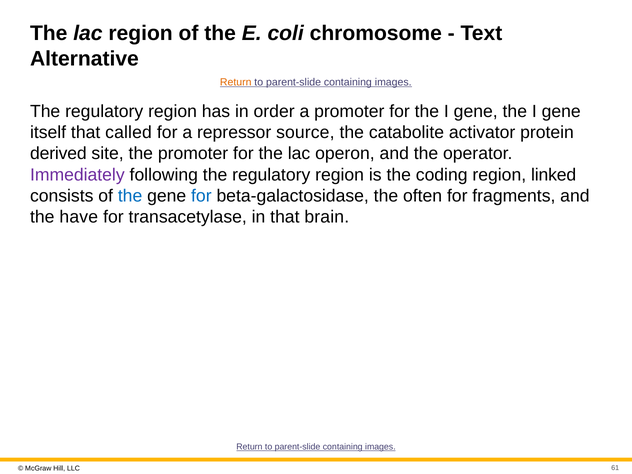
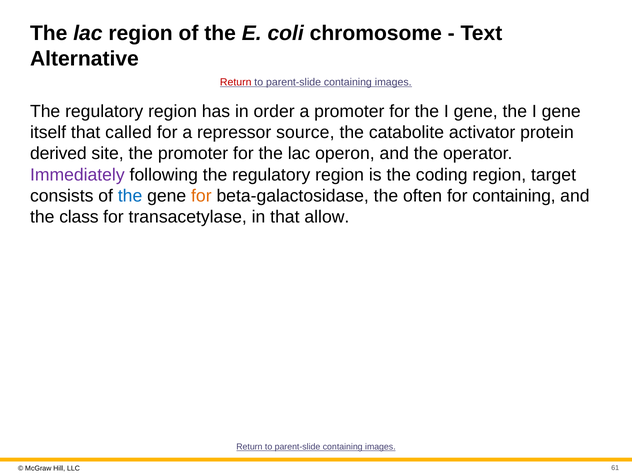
Return at (236, 82) colour: orange -> red
linked: linked -> target
for at (201, 196) colour: blue -> orange
for fragments: fragments -> containing
have: have -> class
brain: brain -> allow
